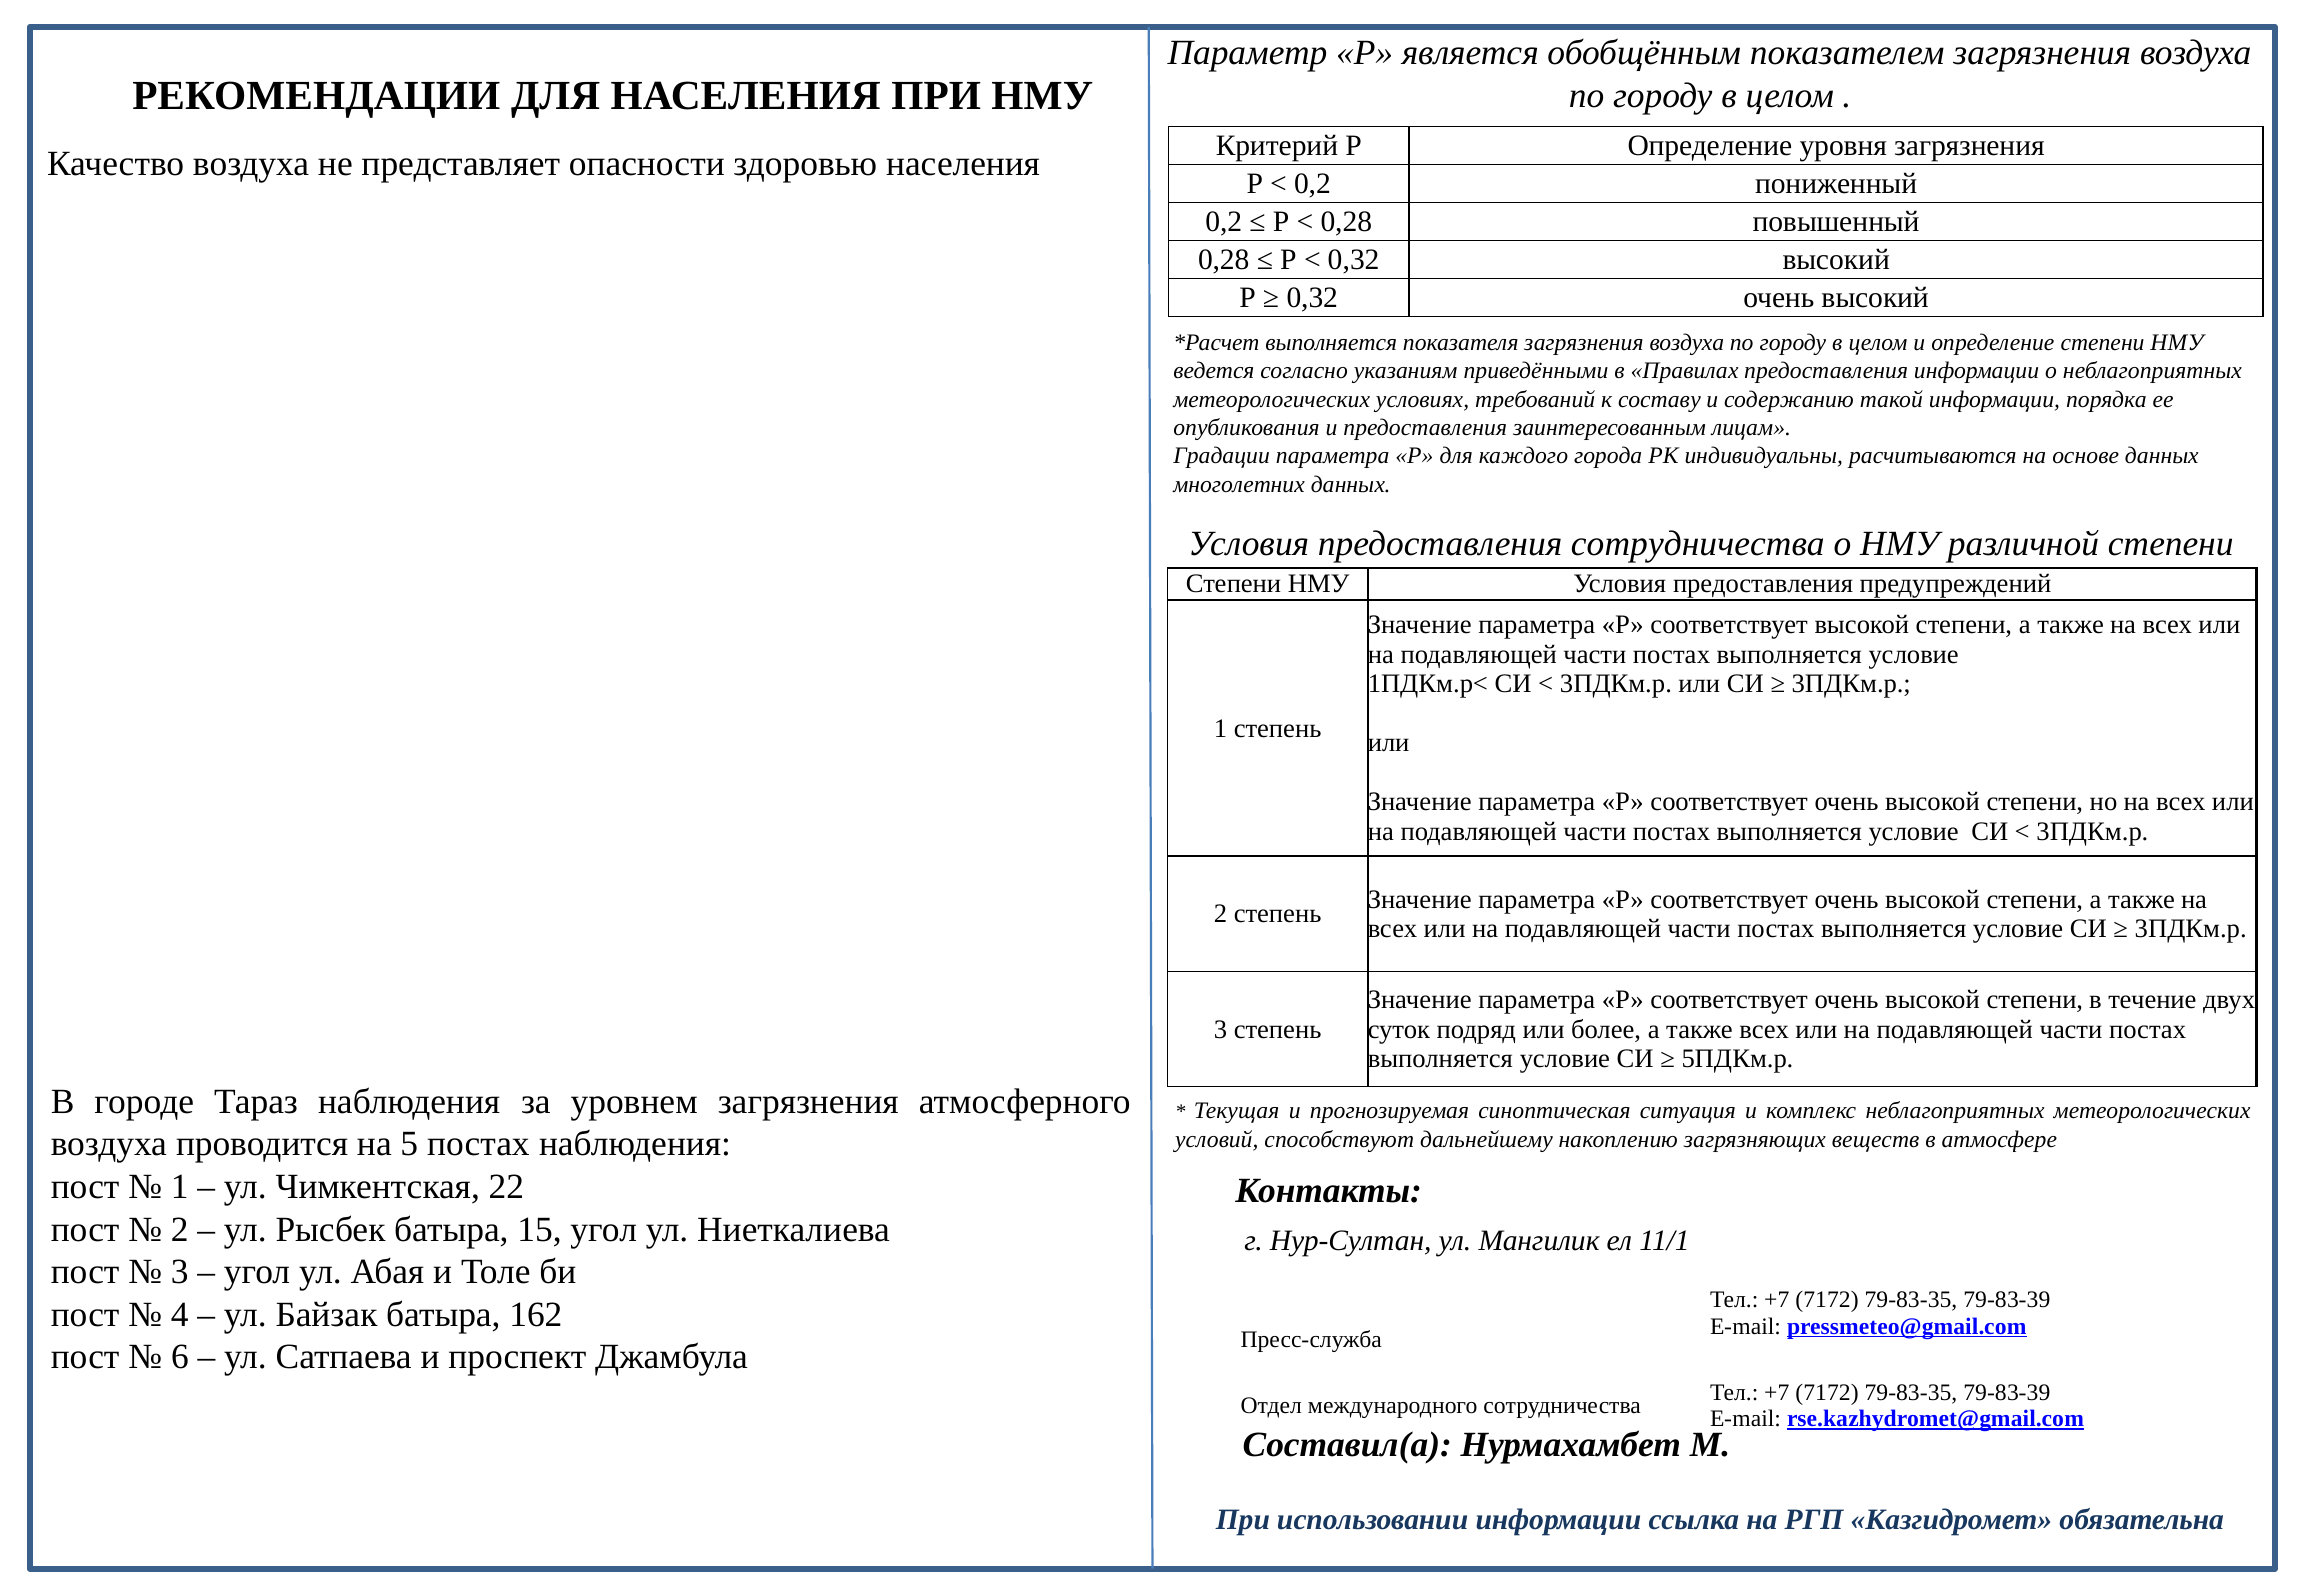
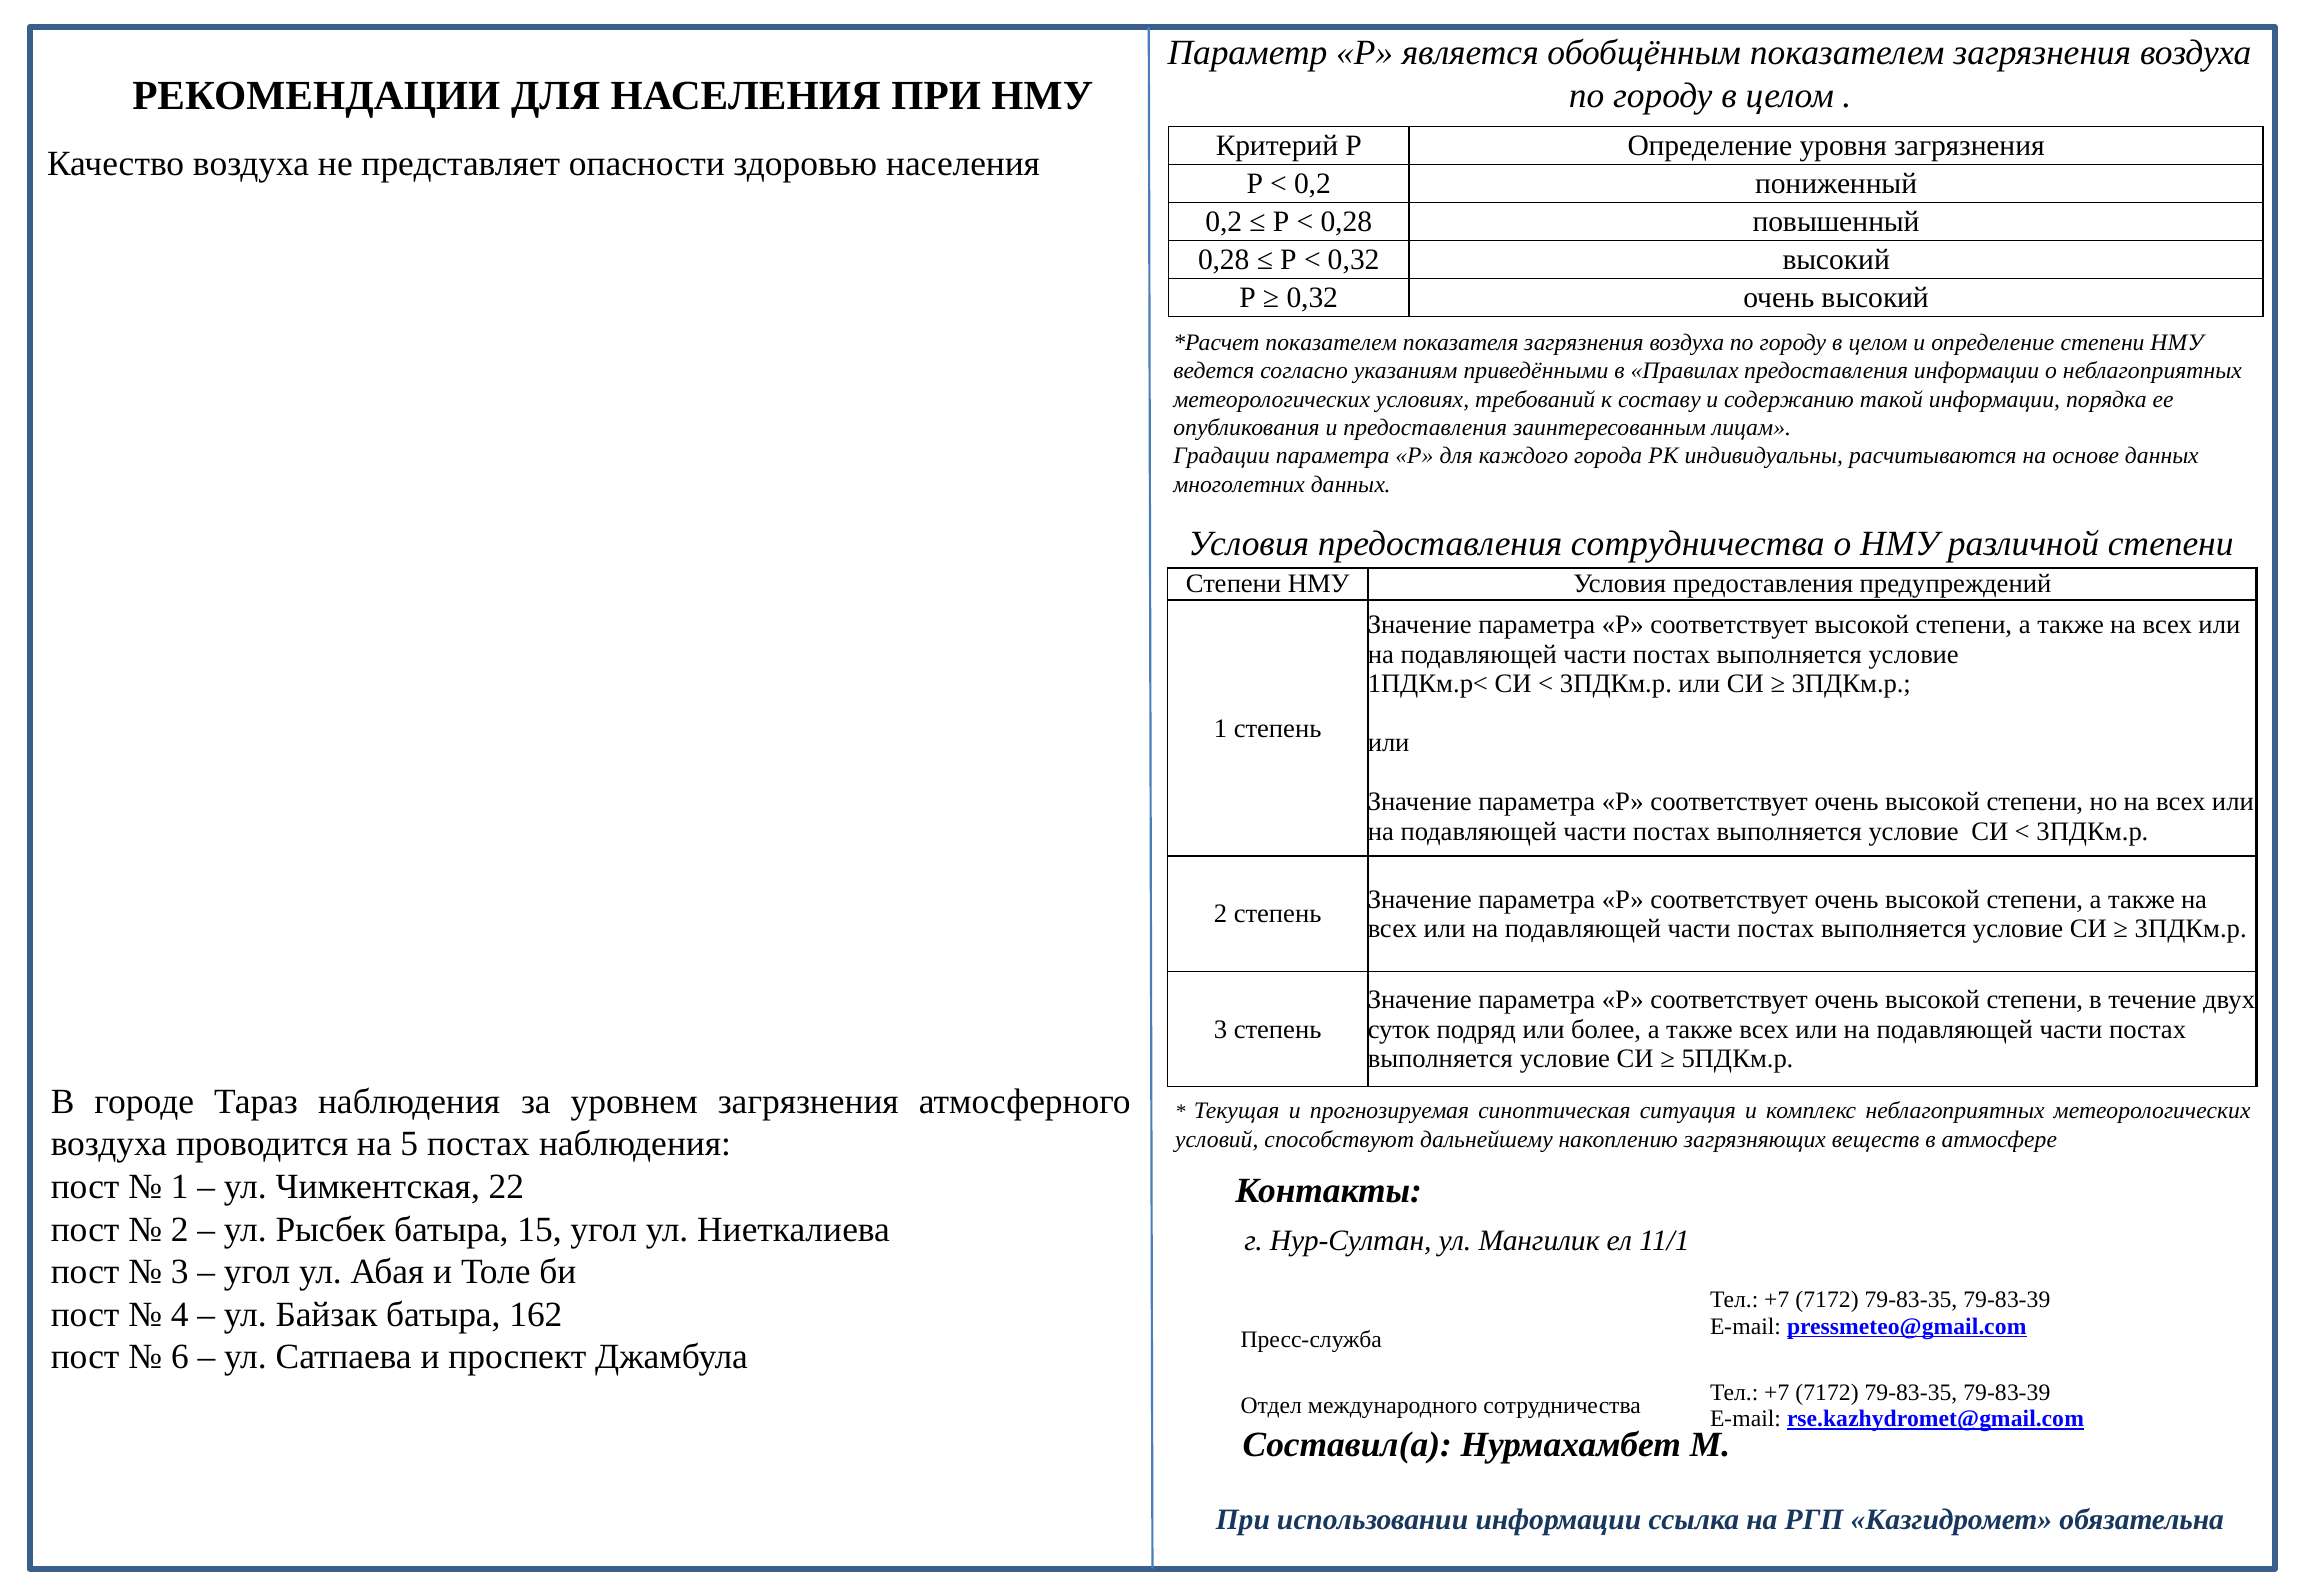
выполняется at (1331, 343): выполняется -> показателем
